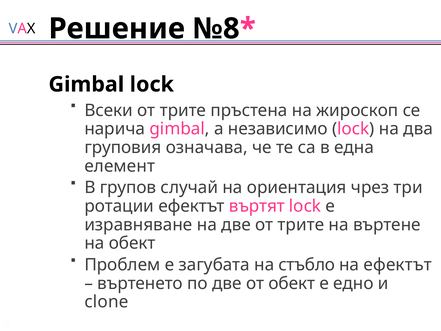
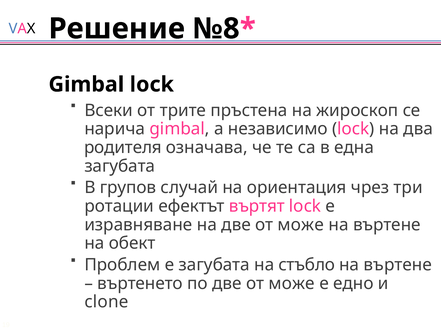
груповия: груповия -> родителя
елемент at (120, 166): елемент -> загубата
на две от трите: трите -> може
ефектът at (398, 265): ефектът -> въртене
по две от обект: обект -> може
